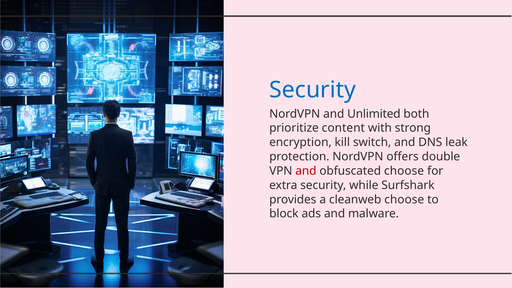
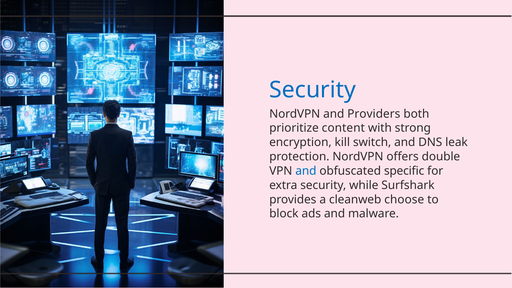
Unlimited: Unlimited -> Providers
and at (306, 171) colour: red -> blue
obfuscated choose: choose -> speciﬁc
